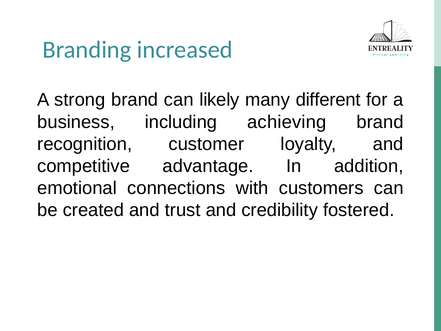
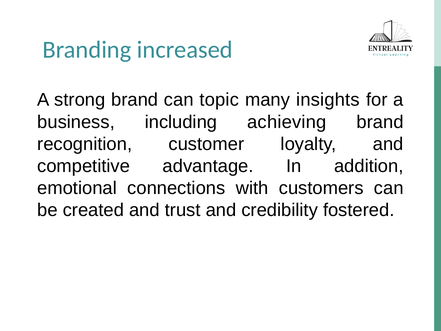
likely: likely -> topic
different: different -> insights
